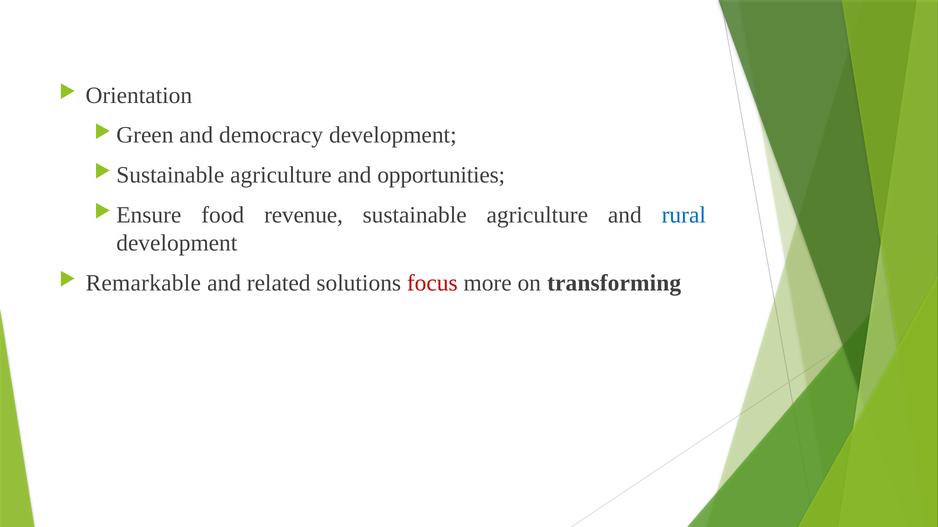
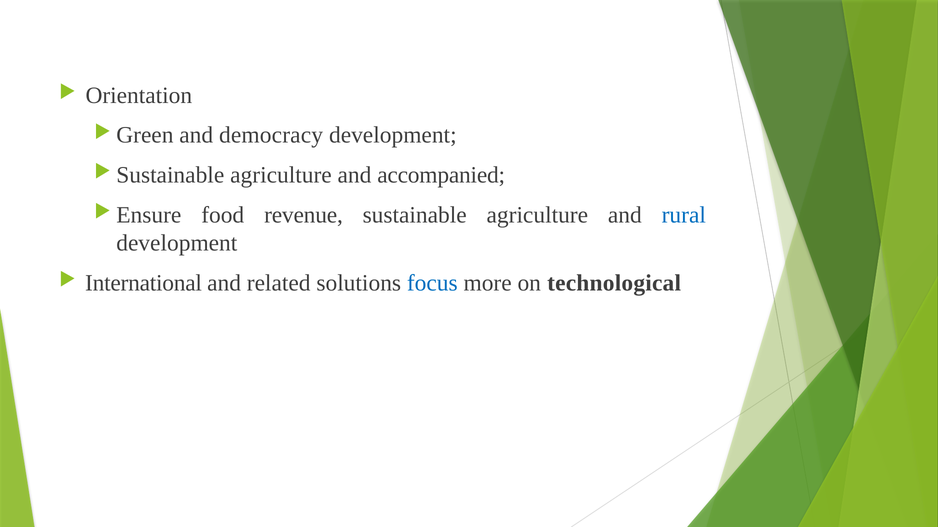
opportunities: opportunities -> accompanied
Remarkable: Remarkable -> International
focus colour: red -> blue
transforming: transforming -> technological
